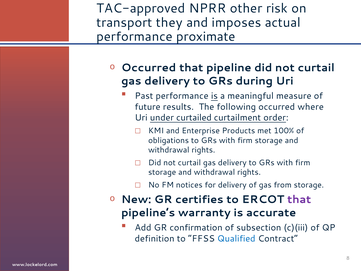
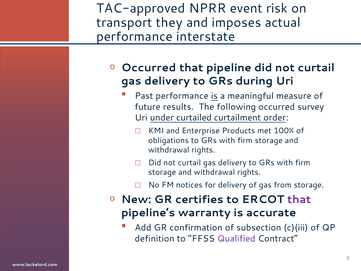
other: other -> event
proximate: proximate -> interstate
where: where -> survey
Qualified colour: blue -> purple
